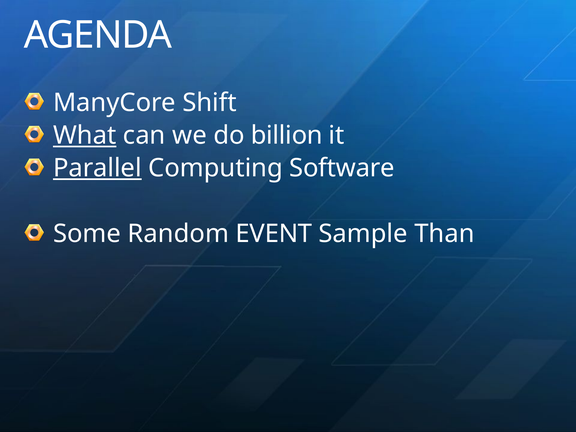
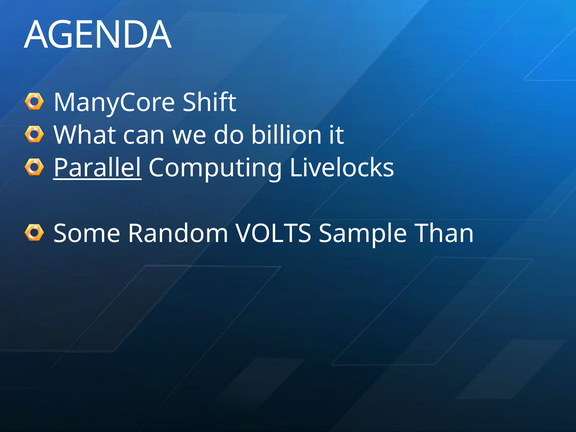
What underline: present -> none
Software: Software -> Livelocks
EVENT: EVENT -> VOLTS
